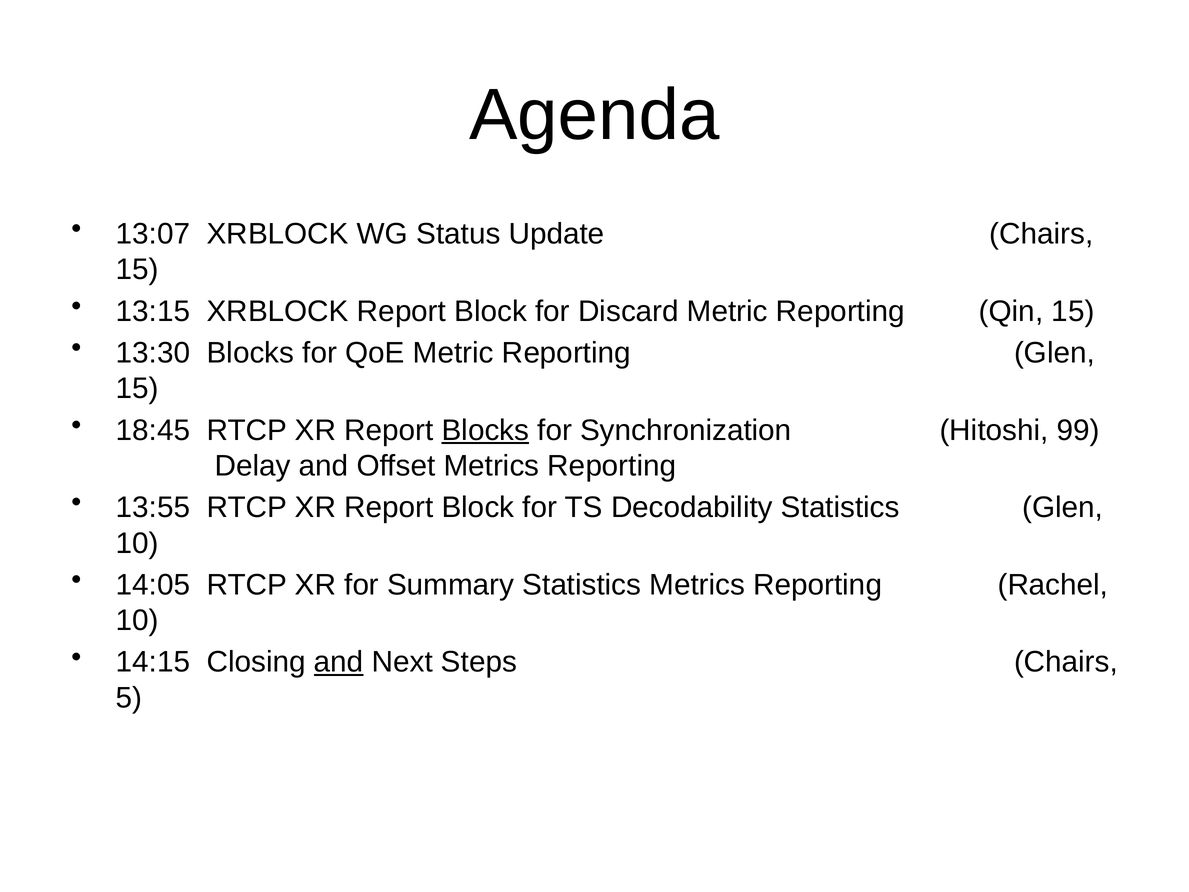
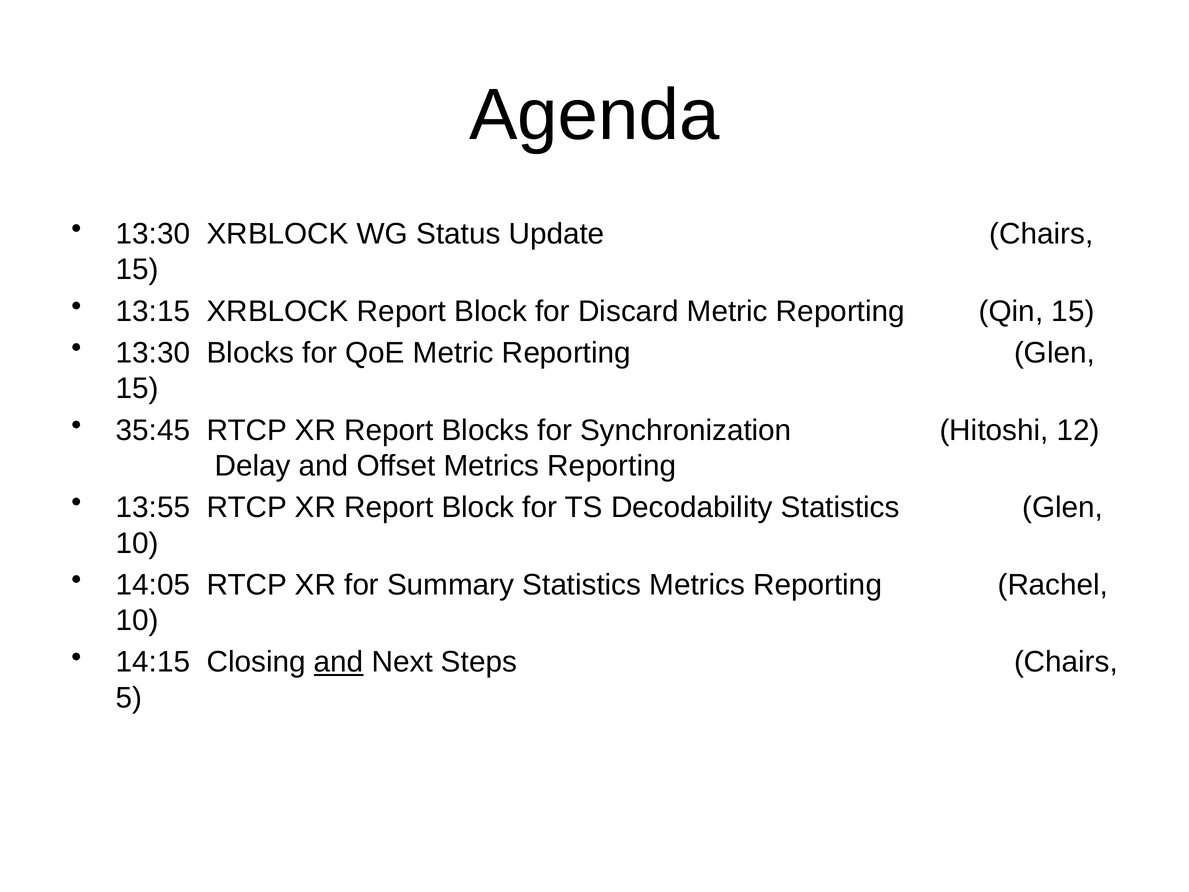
13:07 at (153, 234): 13:07 -> 13:30
18:45: 18:45 -> 35:45
Blocks at (485, 430) underline: present -> none
99: 99 -> 12
